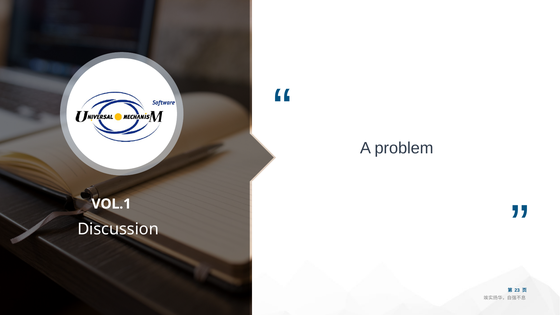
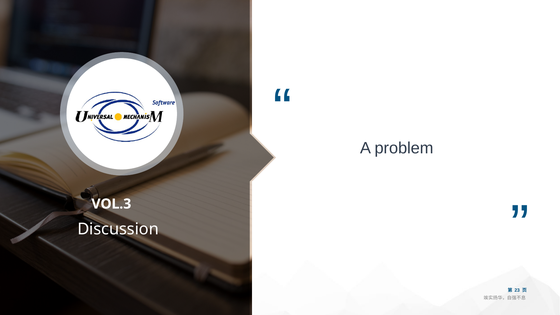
VOL.1: VOL.1 -> VOL.3
